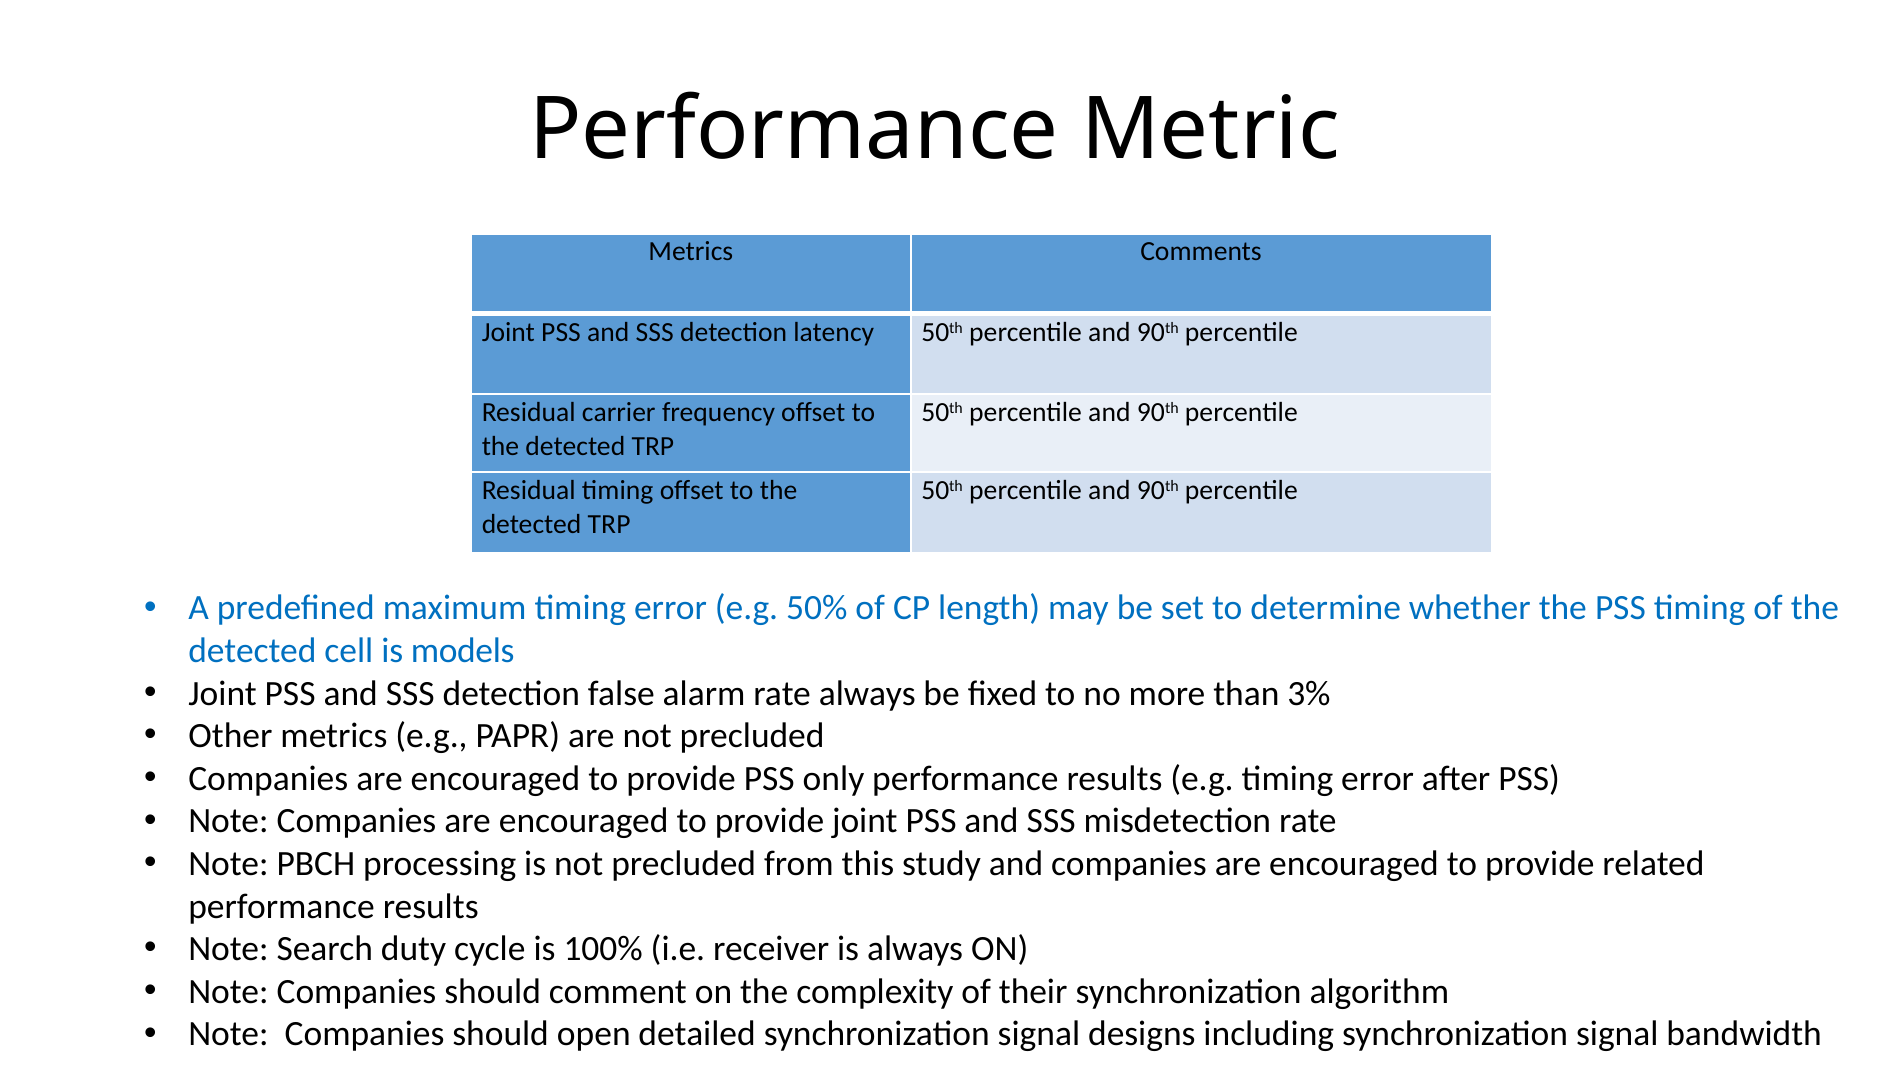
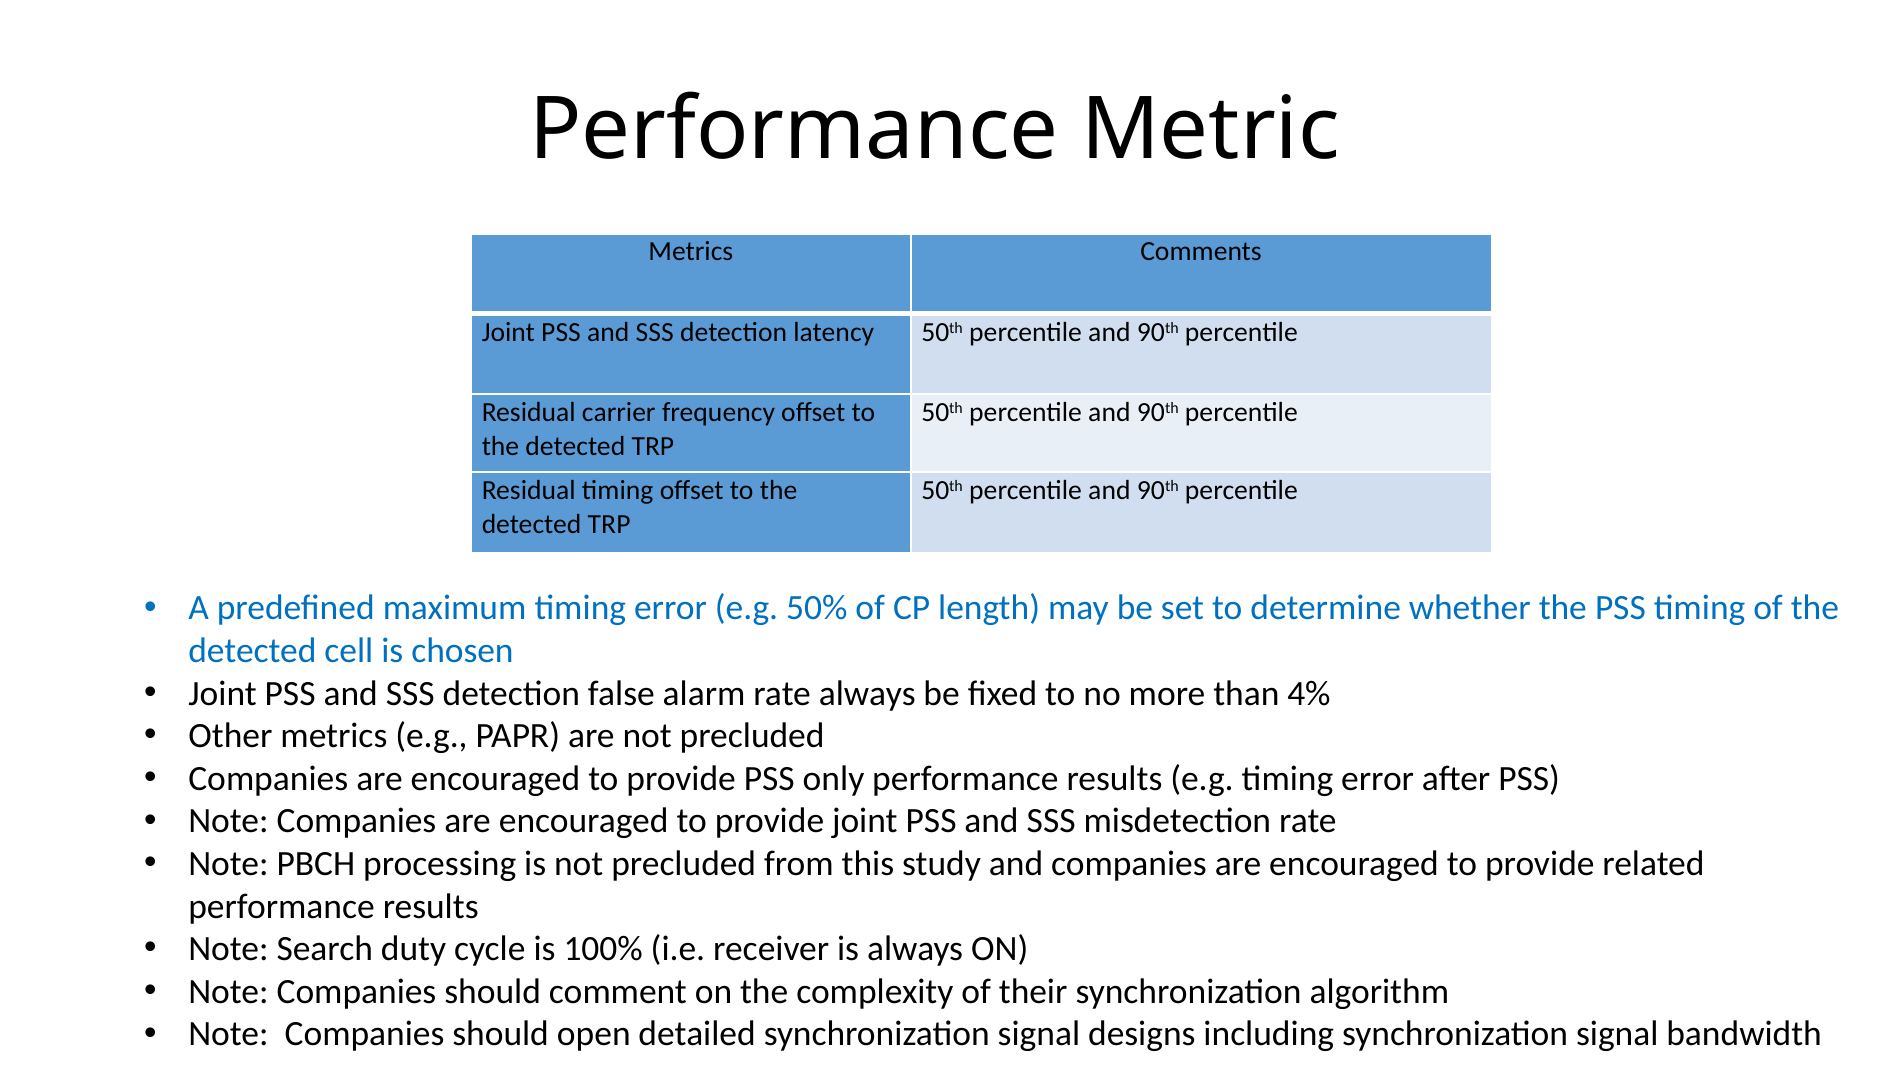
models: models -> chosen
3%: 3% -> 4%
